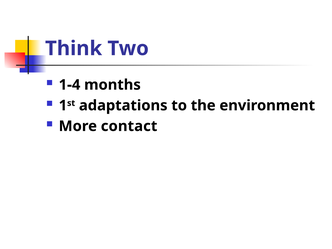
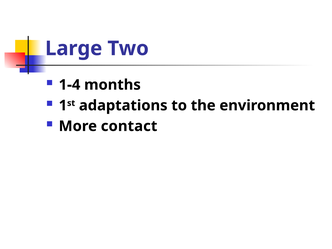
Think: Think -> Large
